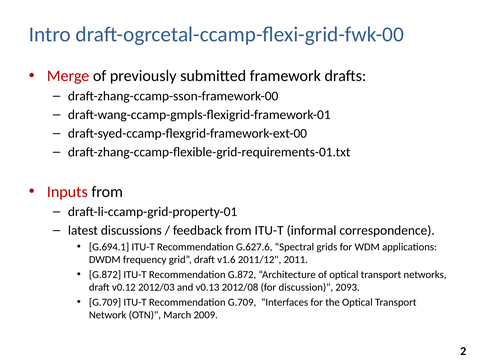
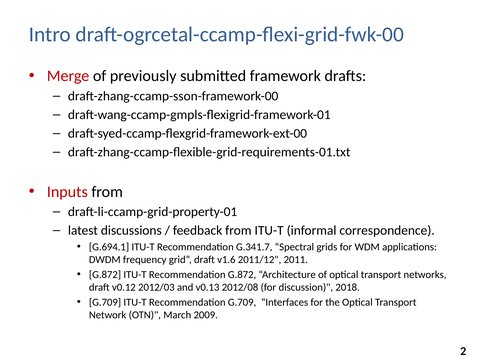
G.627.6: G.627.6 -> G.341.7
2093: 2093 -> 2018
